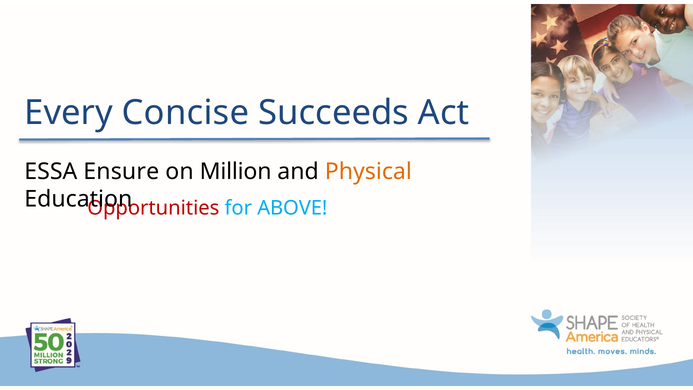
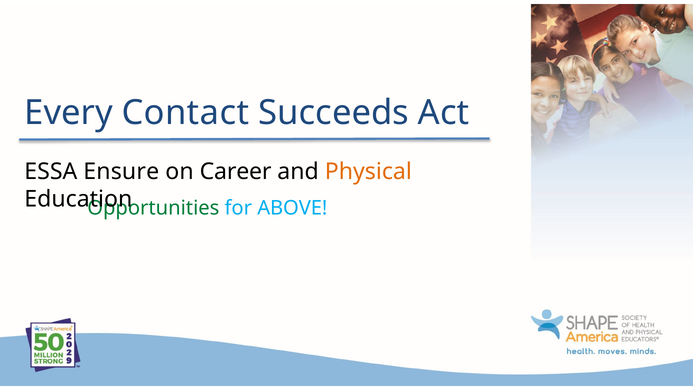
Concise: Concise -> Contact
Million: Million -> Career
Opportunities colour: red -> green
